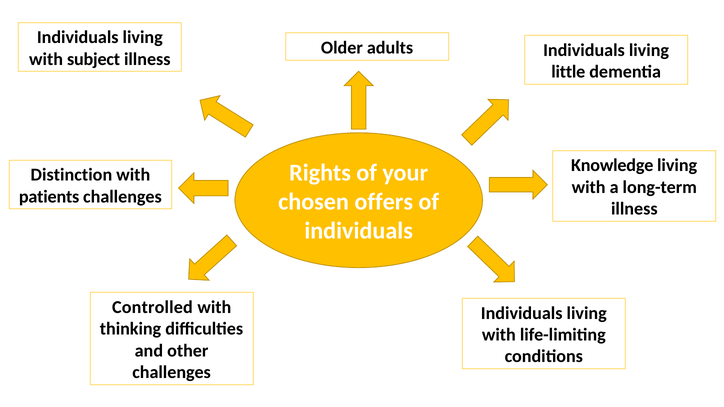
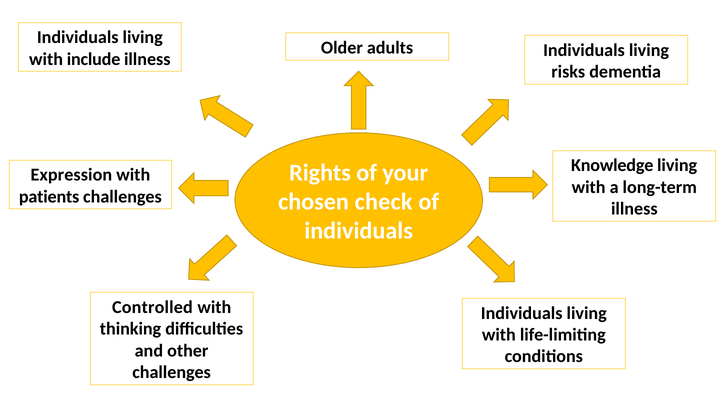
subject: subject -> include
little: little -> risks
Distinction: Distinction -> Expression
offers: offers -> check
